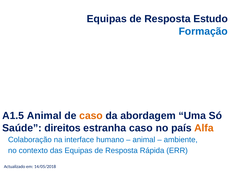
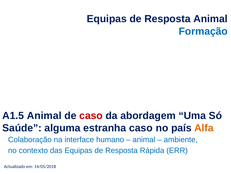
Resposta Estudo: Estudo -> Animal
caso at (91, 115) colour: orange -> red
direitos: direitos -> alguma
